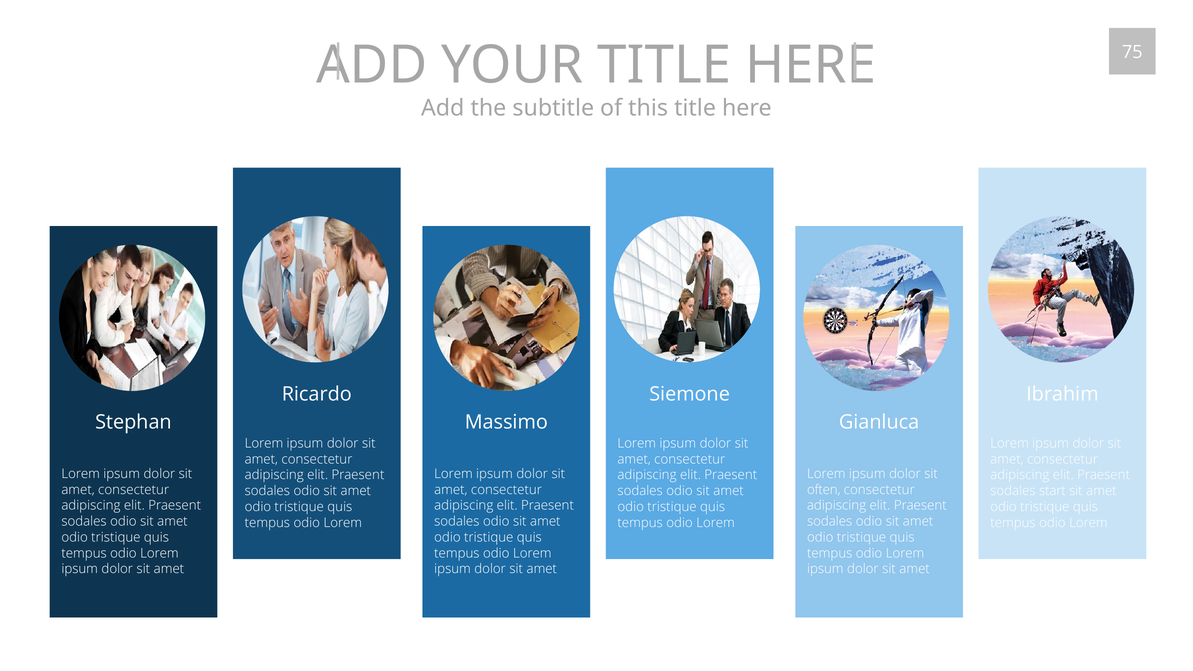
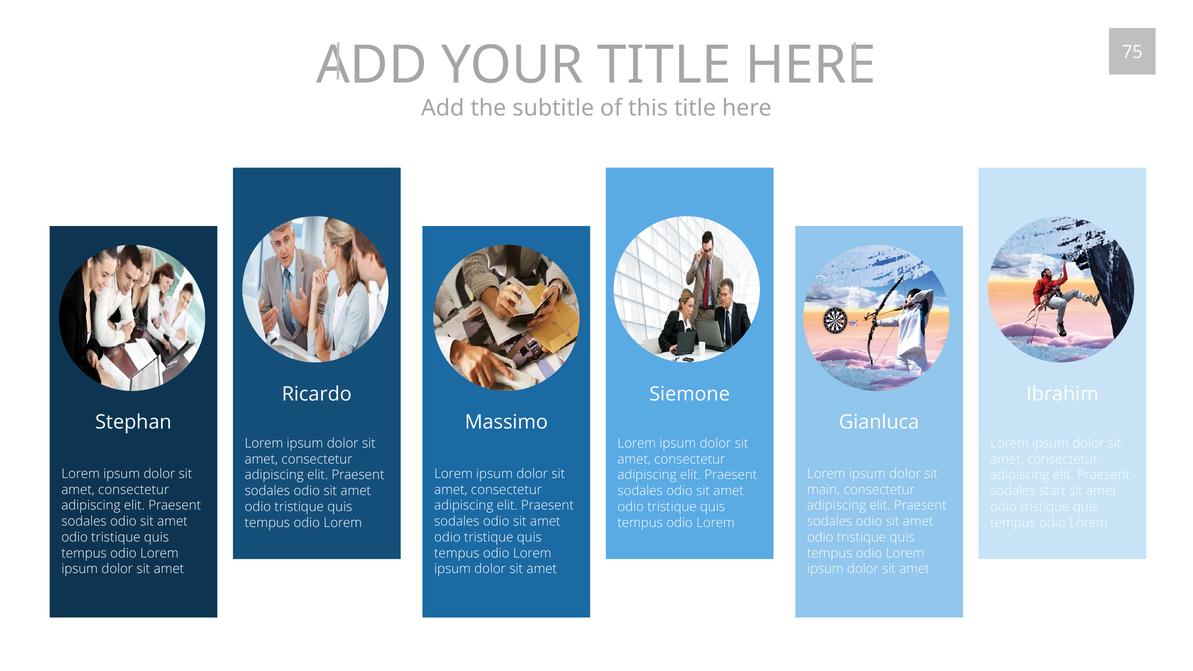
often: often -> main
